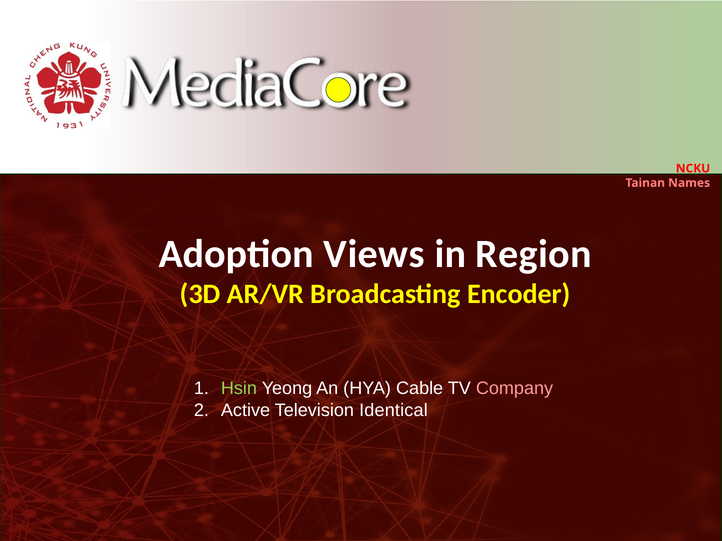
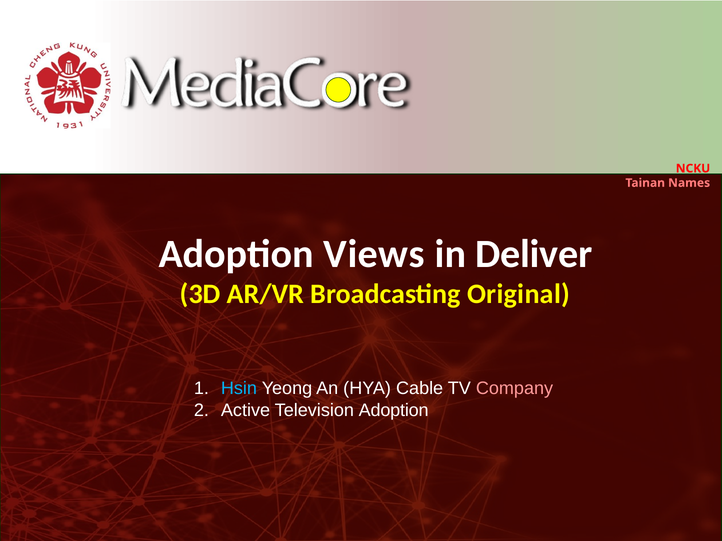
Region: Region -> Deliver
Encoder: Encoder -> Original
Hsin colour: light green -> light blue
Television Identical: Identical -> Adoption
